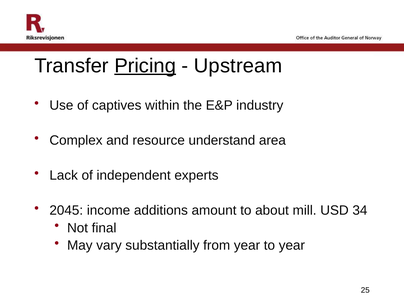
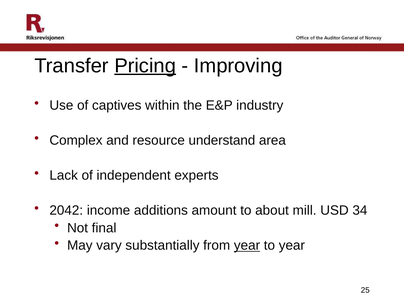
Upstream: Upstream -> Improving
2045: 2045 -> 2042
year at (247, 246) underline: none -> present
